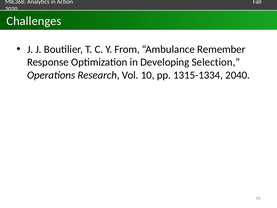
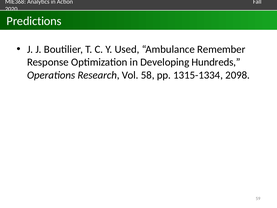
Challenges: Challenges -> Predictions
From: From -> Used
Selection: Selection -> Hundreds
10: 10 -> 58
2040: 2040 -> 2098
